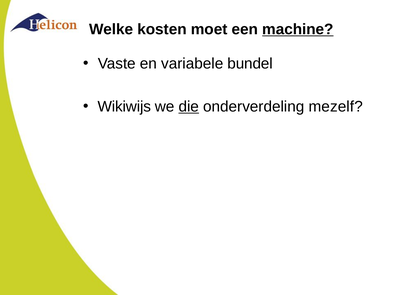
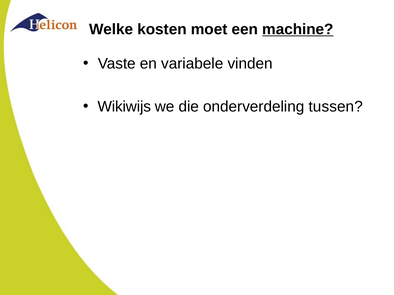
bundel: bundel -> vinden
die underline: present -> none
mezelf: mezelf -> tussen
